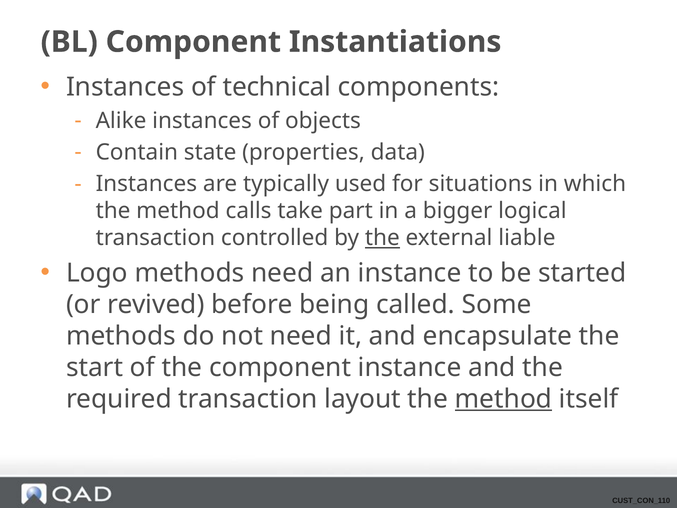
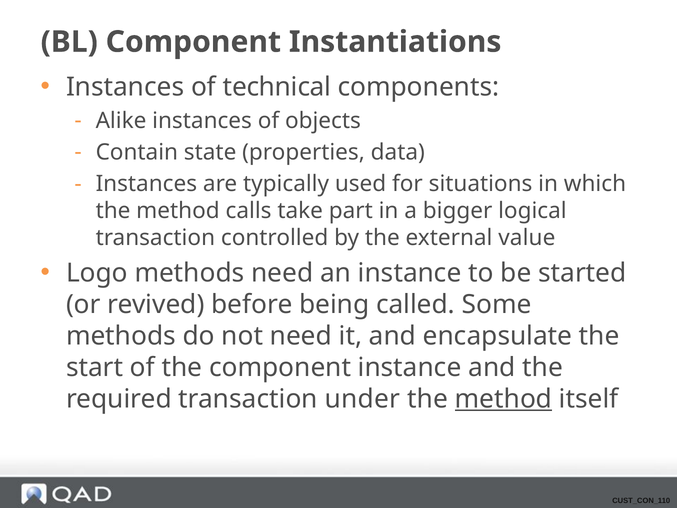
the at (382, 238) underline: present -> none
liable: liable -> value
layout: layout -> under
